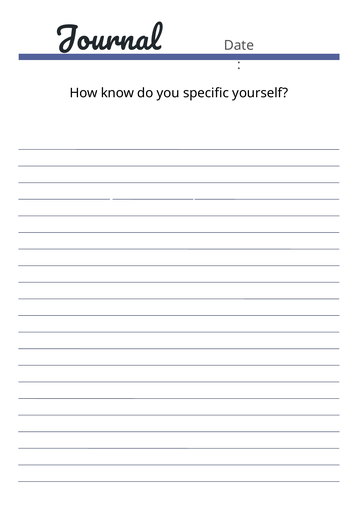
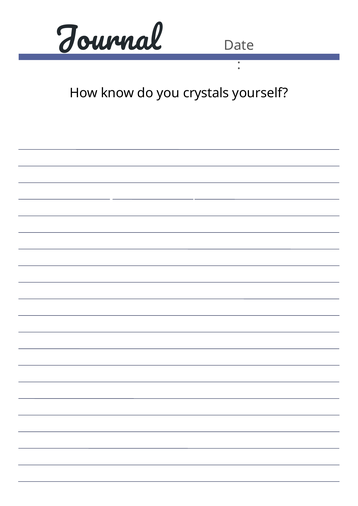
specific: specific -> crystals
